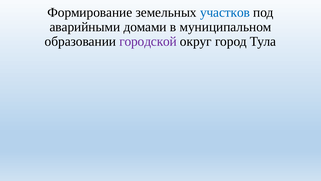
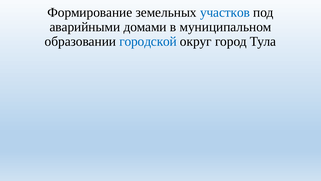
городской colour: purple -> blue
